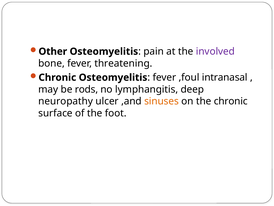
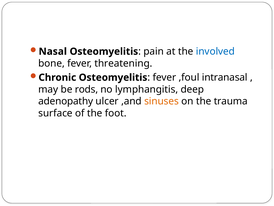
Other: Other -> Nasal
involved colour: purple -> blue
neuropathy: neuropathy -> adenopathy
the chronic: chronic -> trauma
